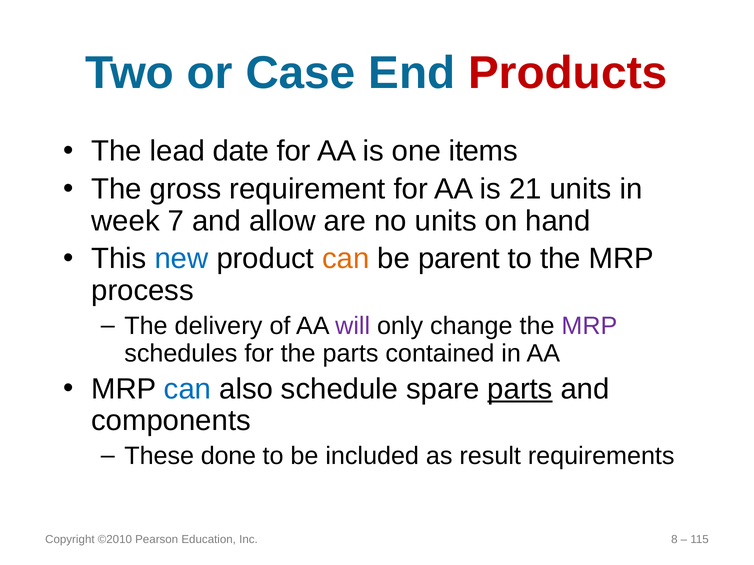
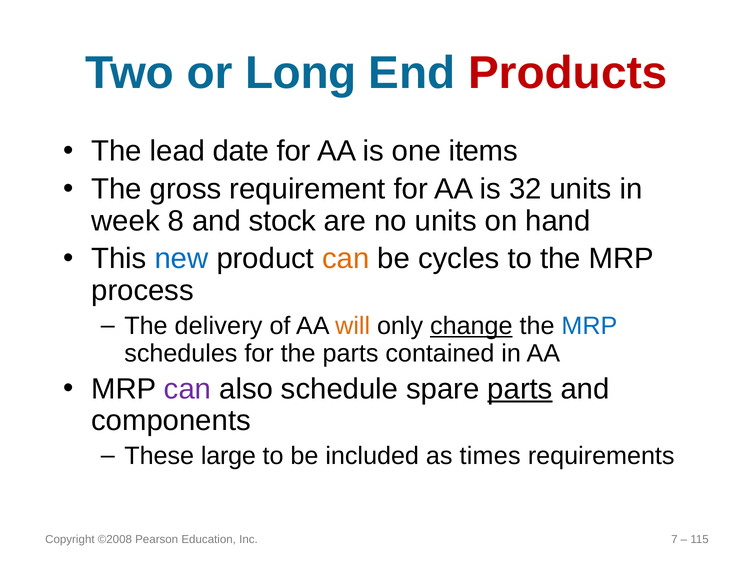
Case: Case -> Long
21: 21 -> 32
7: 7 -> 8
allow: allow -> stock
parent: parent -> cycles
will colour: purple -> orange
change underline: none -> present
MRP at (589, 326) colour: purple -> blue
can at (188, 389) colour: blue -> purple
done: done -> large
result: result -> times
©2010: ©2010 -> ©2008
8: 8 -> 7
